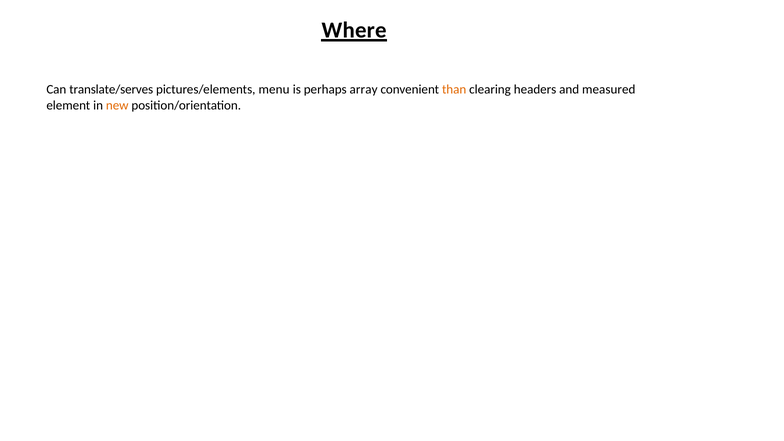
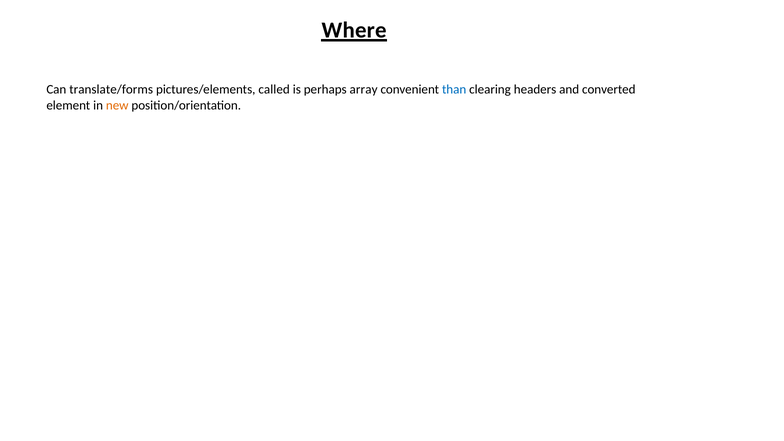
translate/serves: translate/serves -> translate/forms
menu: menu -> called
than colour: orange -> blue
measured: measured -> converted
